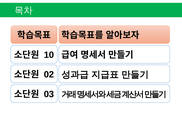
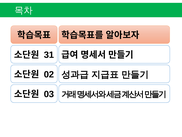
10: 10 -> 31
